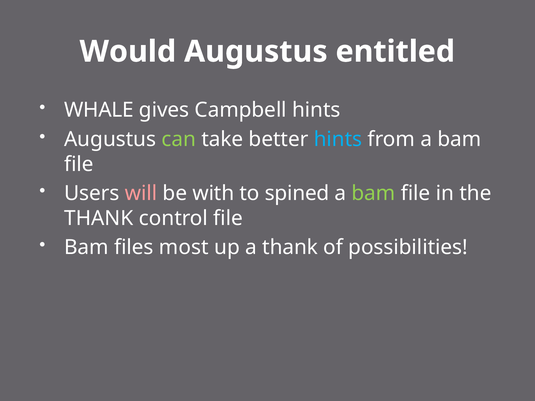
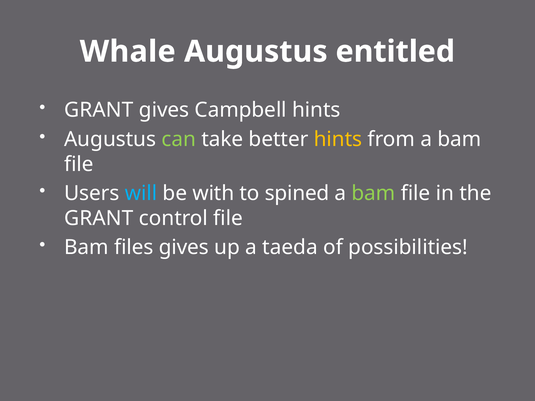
Would: Would -> Whale
WHALE at (99, 110): WHALE -> GRANT
hints at (338, 139) colour: light blue -> yellow
will colour: pink -> light blue
THANK at (99, 218): THANK -> GRANT
files most: most -> gives
a thank: thank -> taeda
